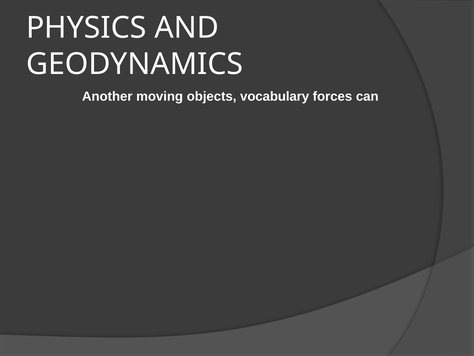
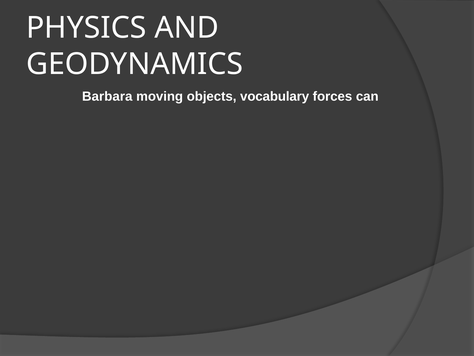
Another: Another -> Barbara
